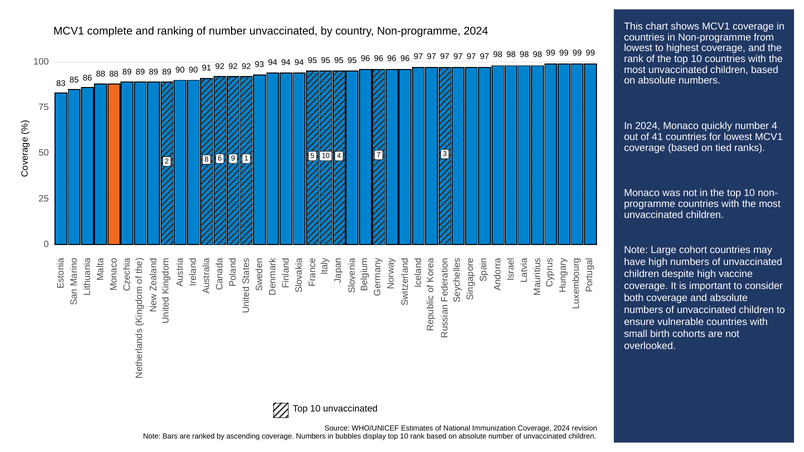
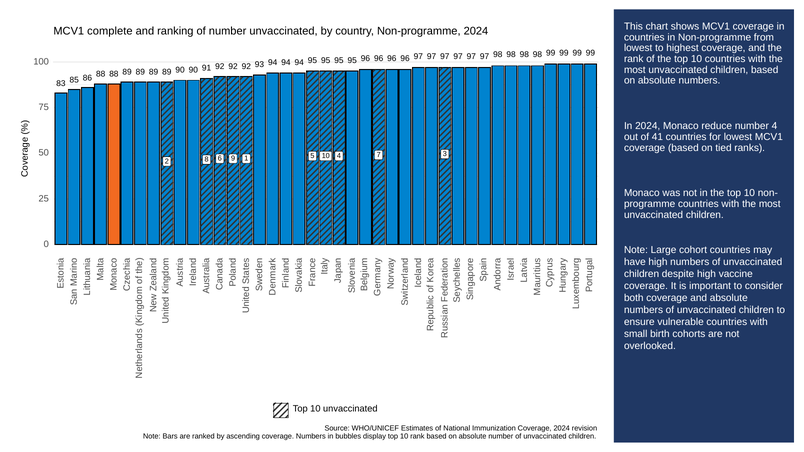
quickly: quickly -> reduce
